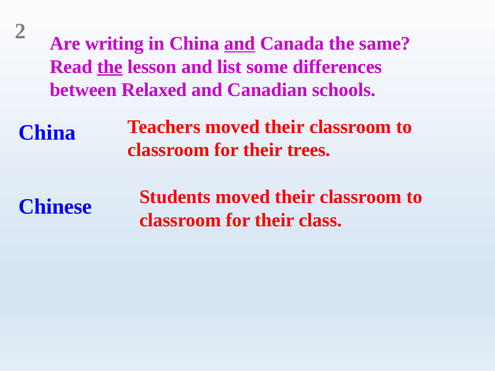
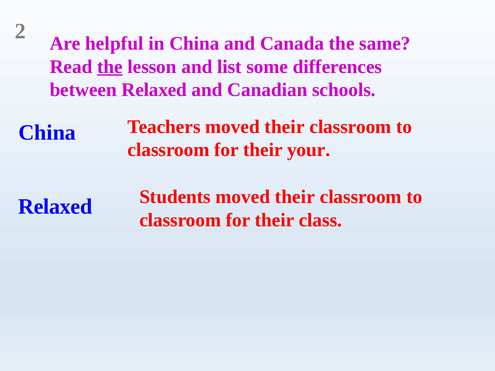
writing: writing -> helpful
and at (240, 44) underline: present -> none
trees: trees -> your
Chinese at (55, 207): Chinese -> Relaxed
